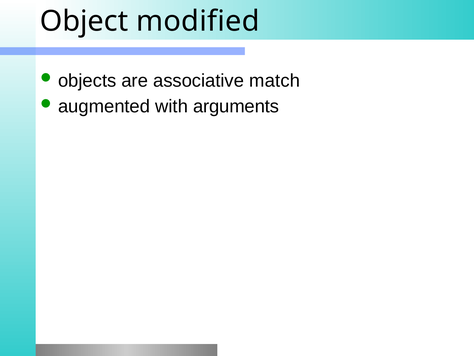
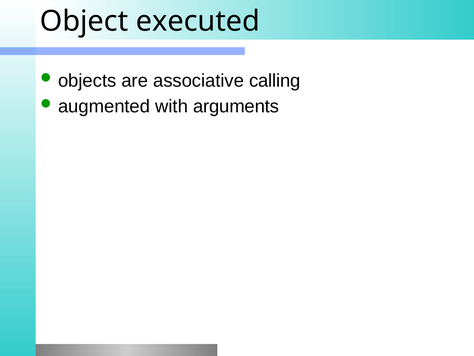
modified: modified -> executed
match: match -> calling
